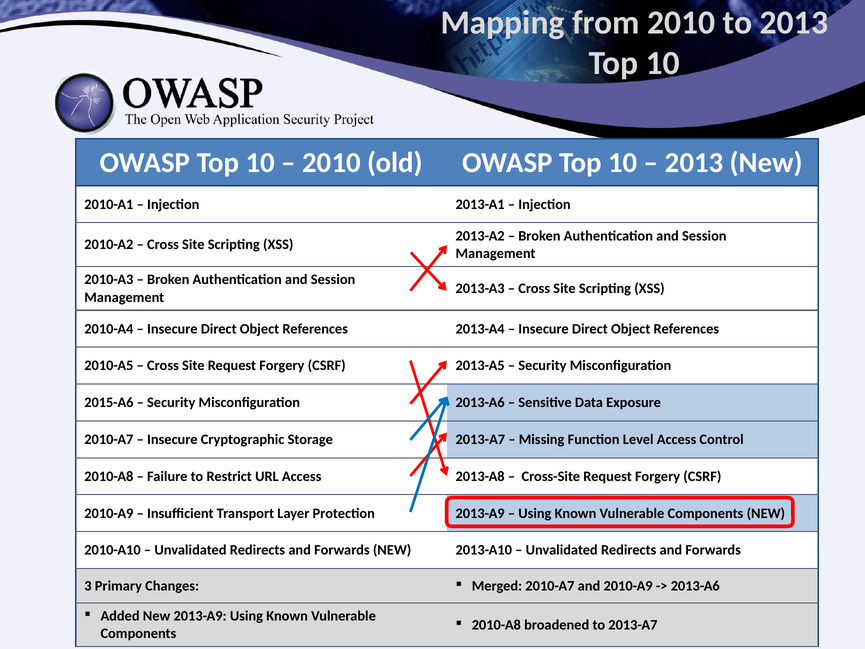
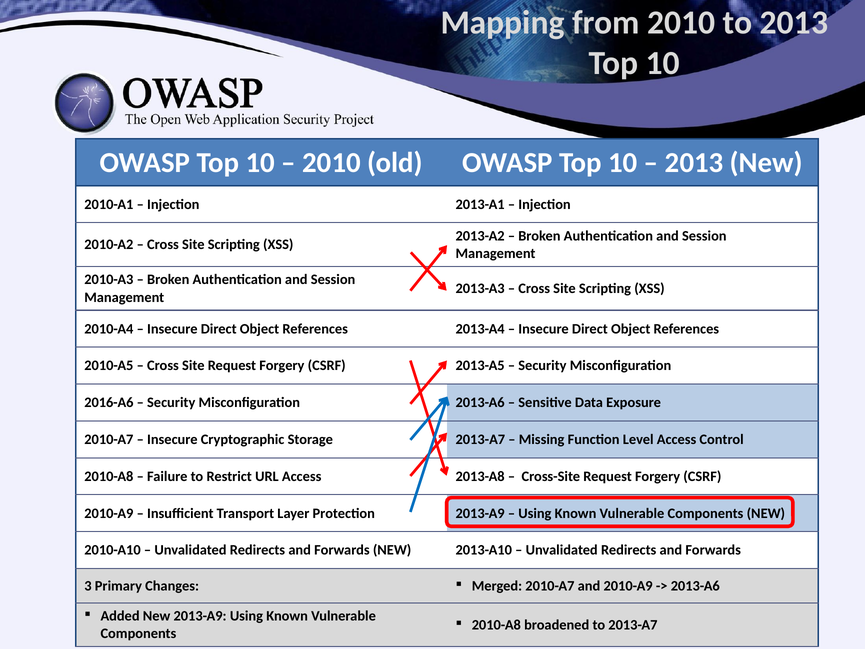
2015-A6: 2015-A6 -> 2016-A6
